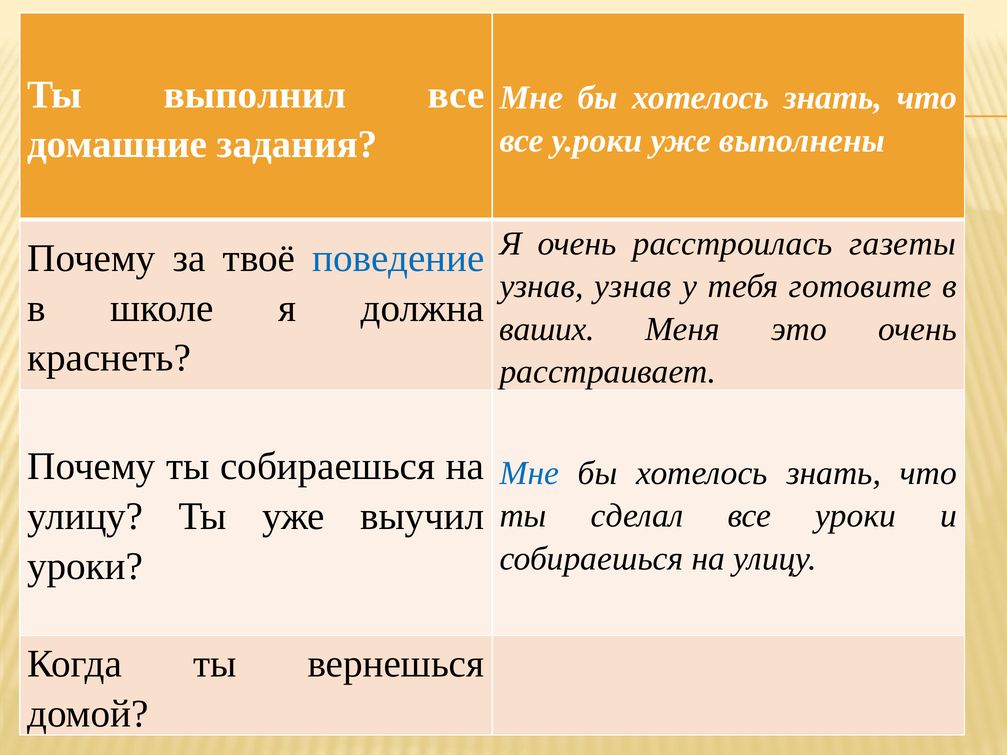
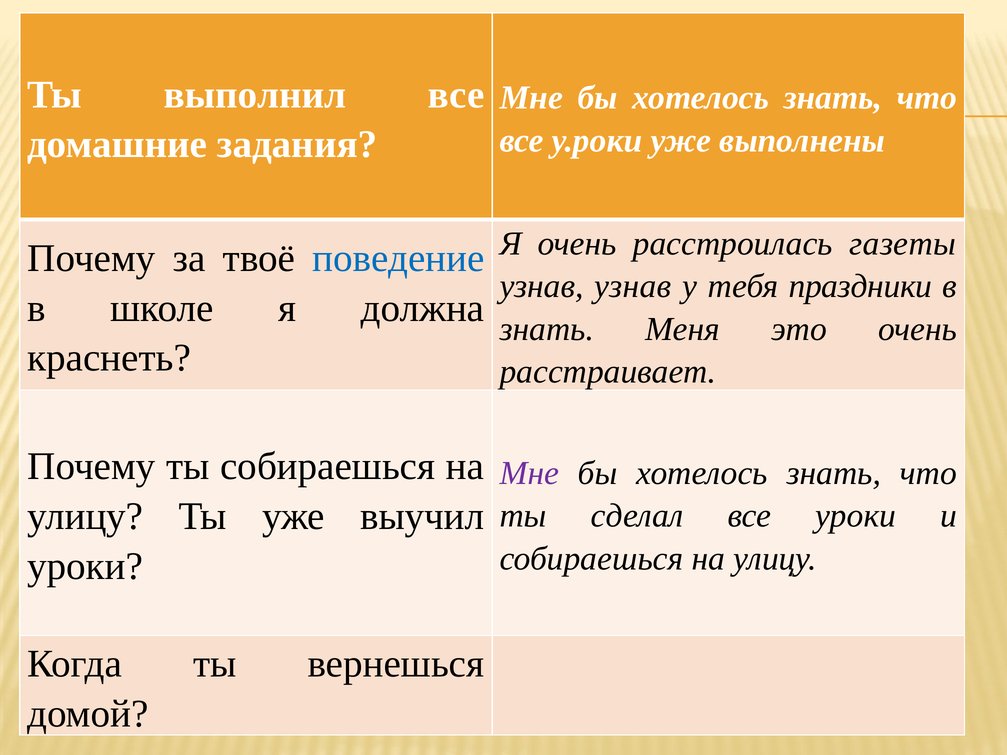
готовите: готовите -> праздники
ваших at (547, 329): ваших -> знать
Мне at (529, 473) colour: blue -> purple
